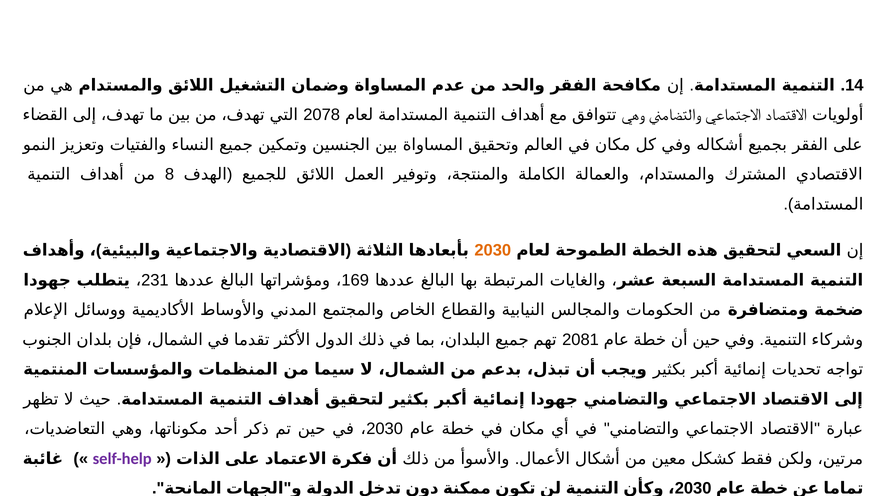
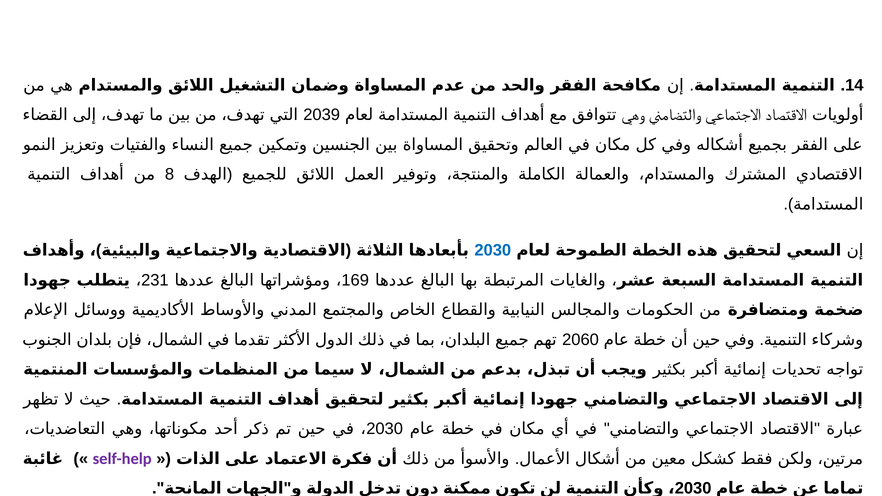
2078: 2078 -> 2039
2030 at (493, 250) colour: orange -> blue
2081: 2081 -> 2060
